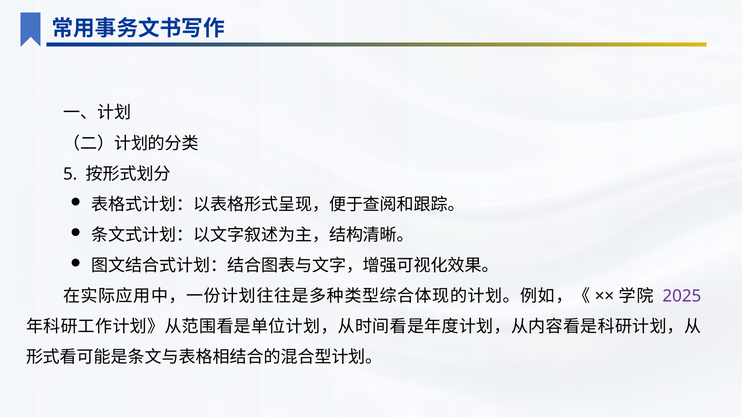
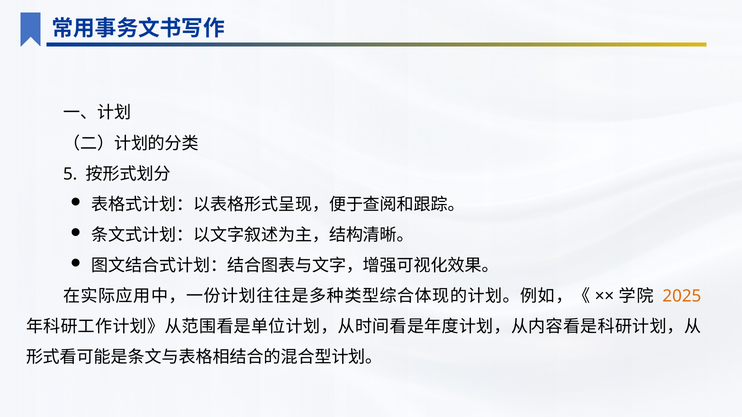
2025 colour: purple -> orange
